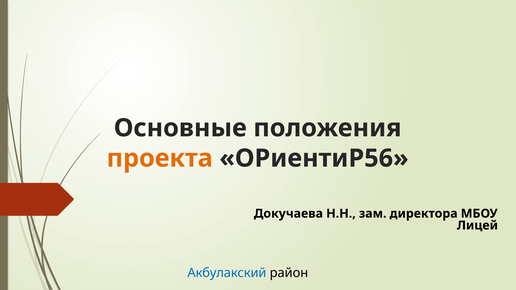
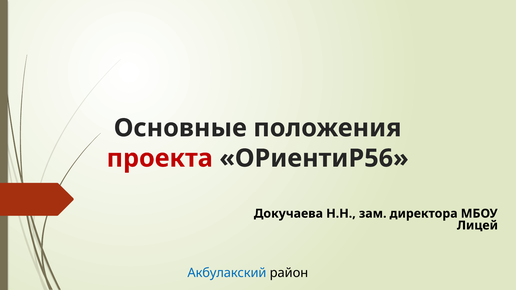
проекта colour: orange -> red
